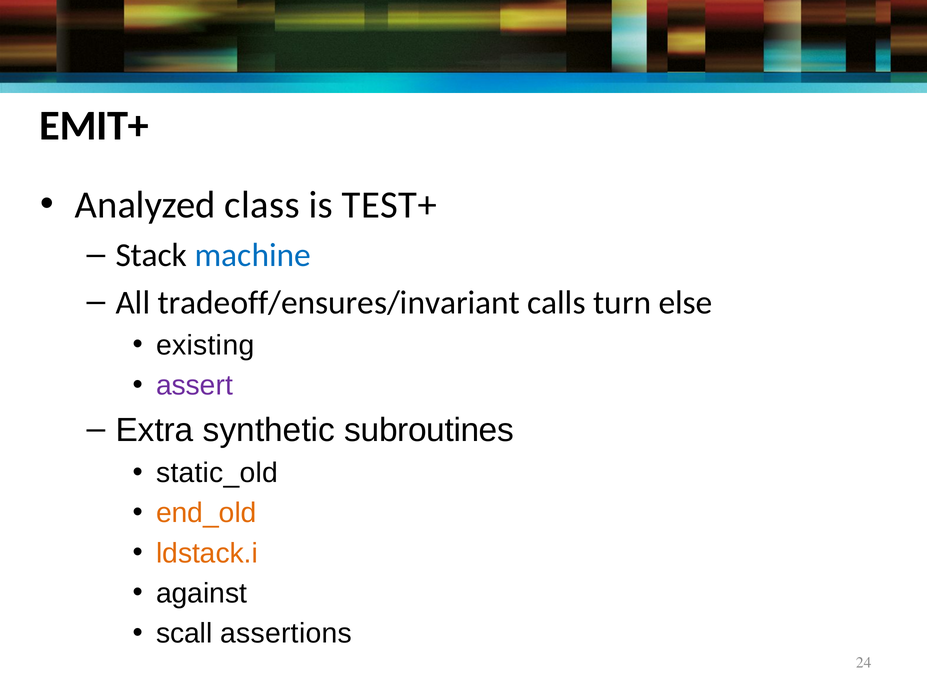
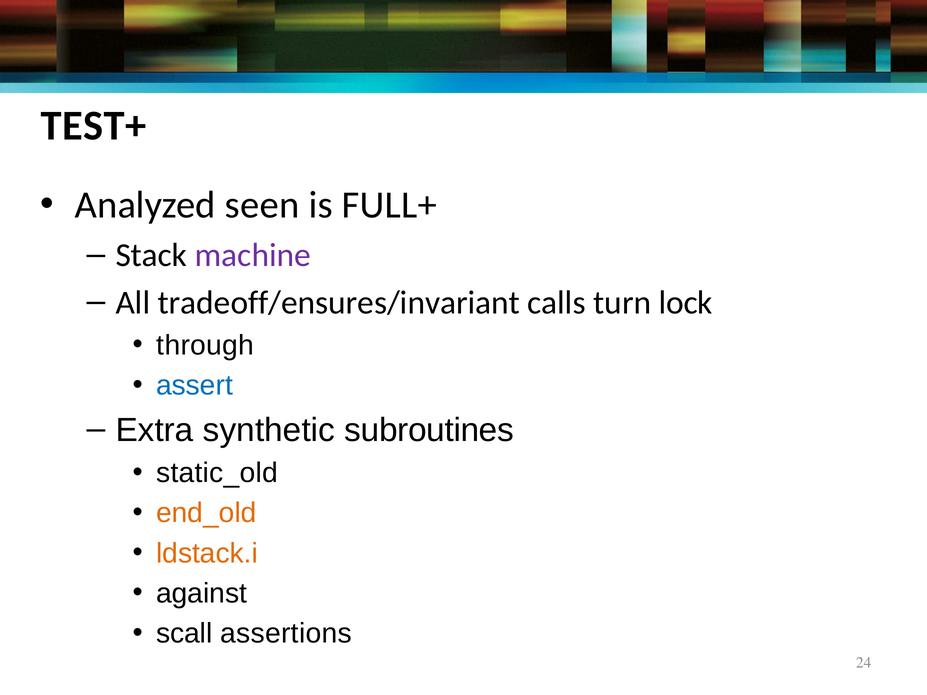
EMIT+: EMIT+ -> TEST+
class: class -> seen
TEST+: TEST+ -> FULL+
machine colour: blue -> purple
else: else -> lock
existing: existing -> through
assert colour: purple -> blue
